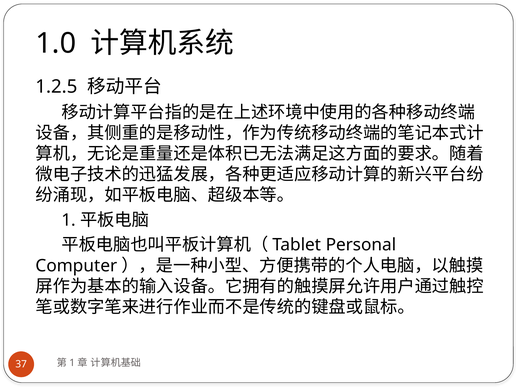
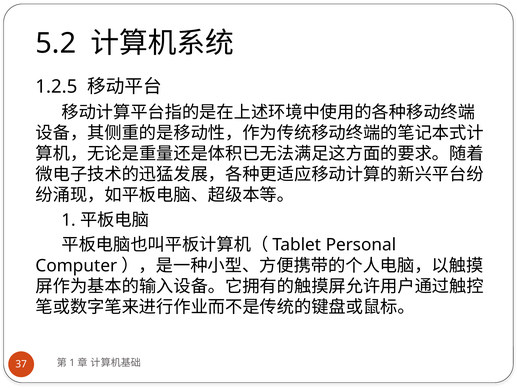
1.0: 1.0 -> 5.2
